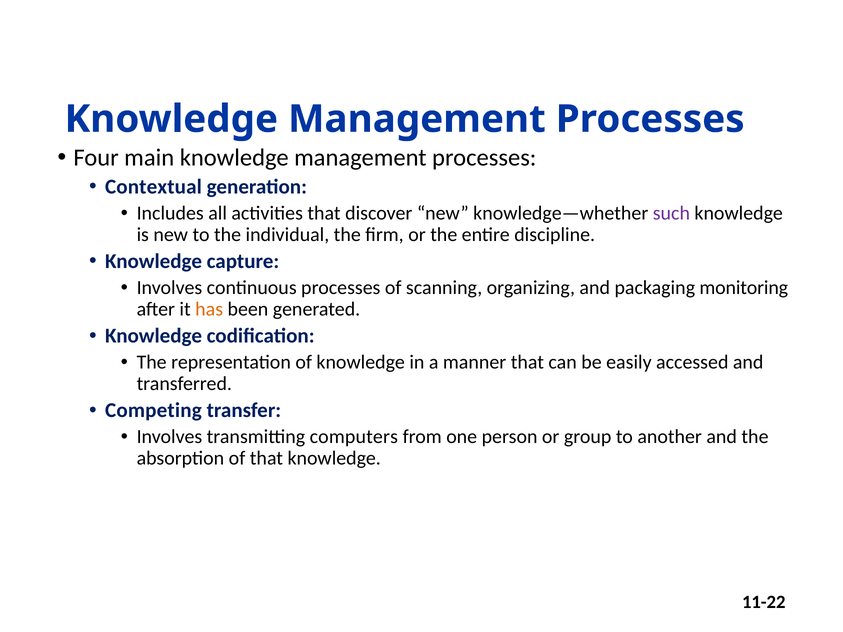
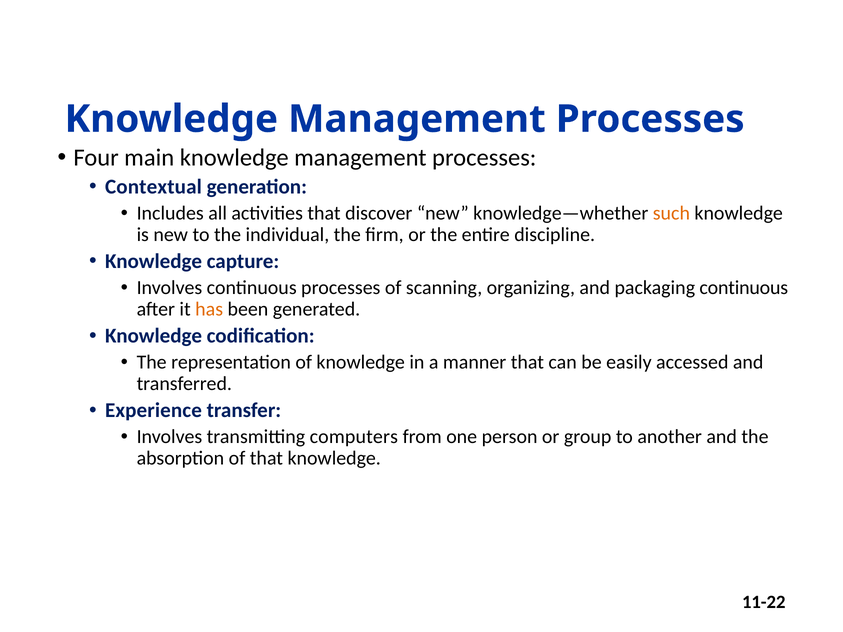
such colour: purple -> orange
packaging monitoring: monitoring -> continuous
Competing: Competing -> Experience
